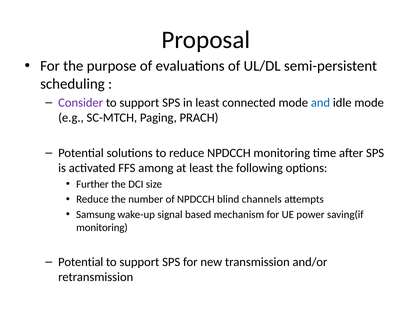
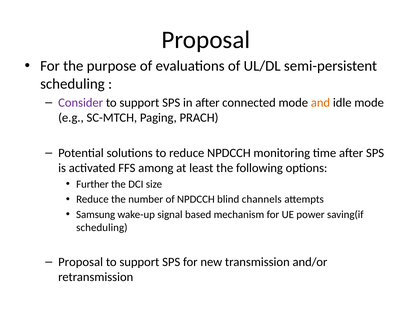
in least: least -> after
and colour: blue -> orange
monitoring at (102, 228): monitoring -> scheduling
Potential at (81, 262): Potential -> Proposal
